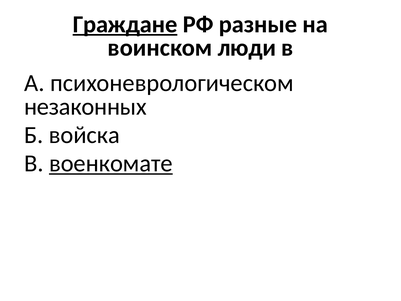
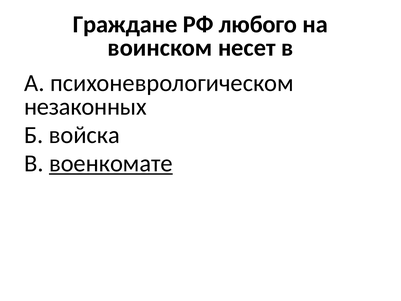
Граждане underline: present -> none
разные: разные -> любого
люди: люди -> несет
